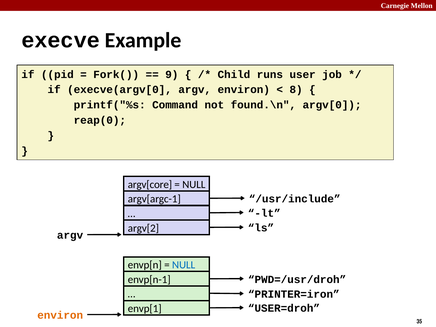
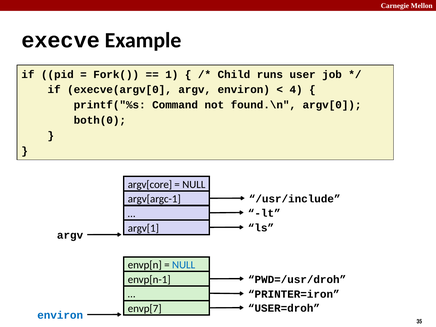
9: 9 -> 1
8: 8 -> 4
reap(0: reap(0 -> both(0
argv[2: argv[2 -> argv[1
envp[1: envp[1 -> envp[7
environ at (60, 315) colour: orange -> blue
